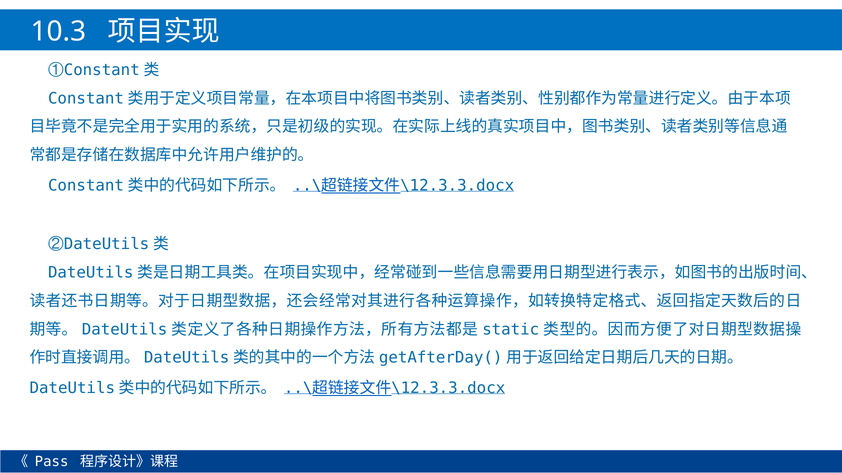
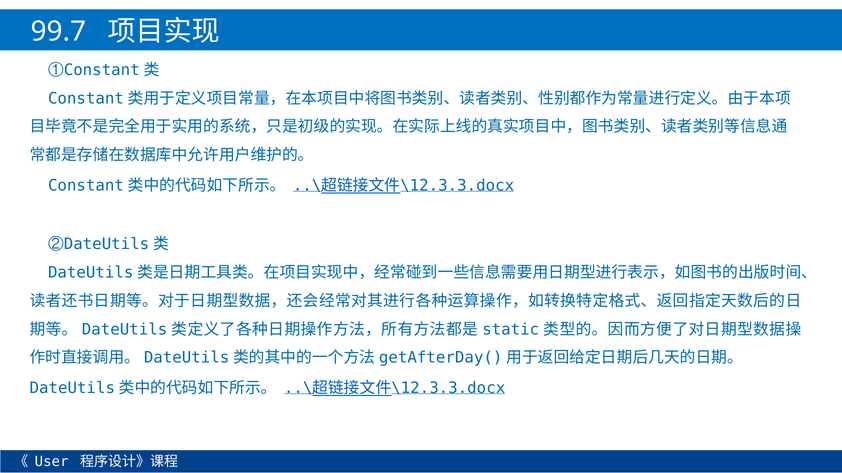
10.3: 10.3 -> 99.7
Pass: Pass -> User
